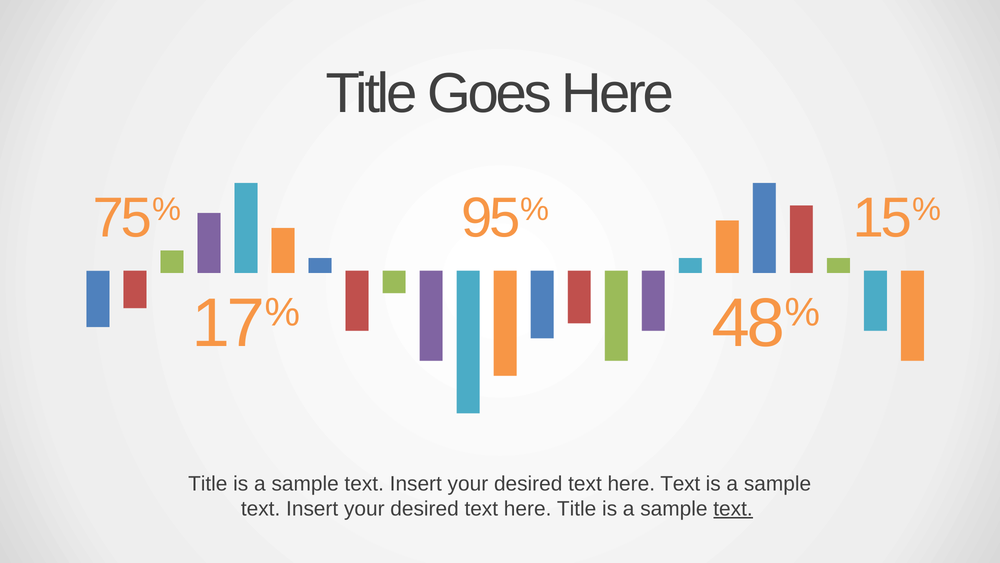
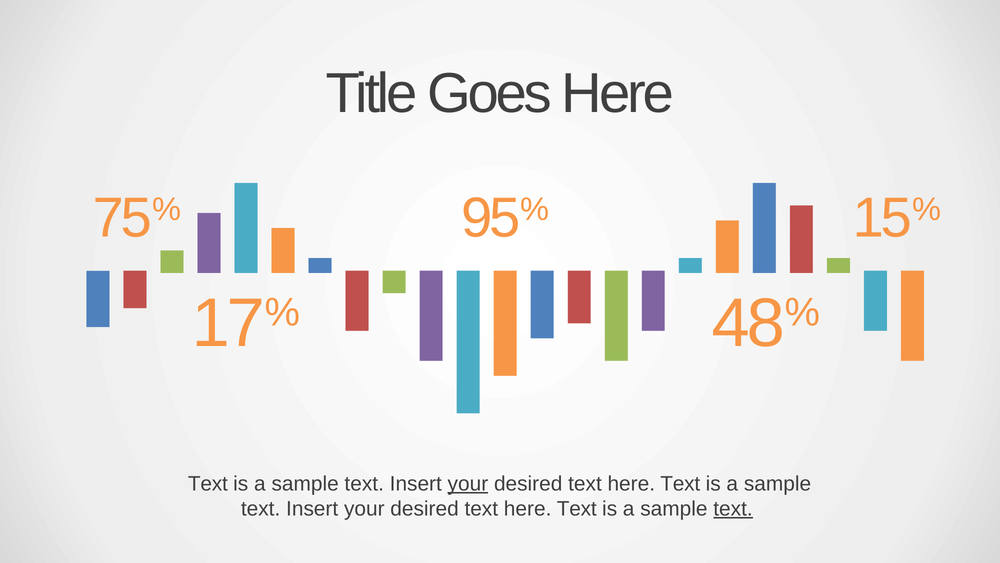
Title at (208, 483): Title -> Text
your at (468, 483) underline: none -> present
Title at (577, 508): Title -> Text
